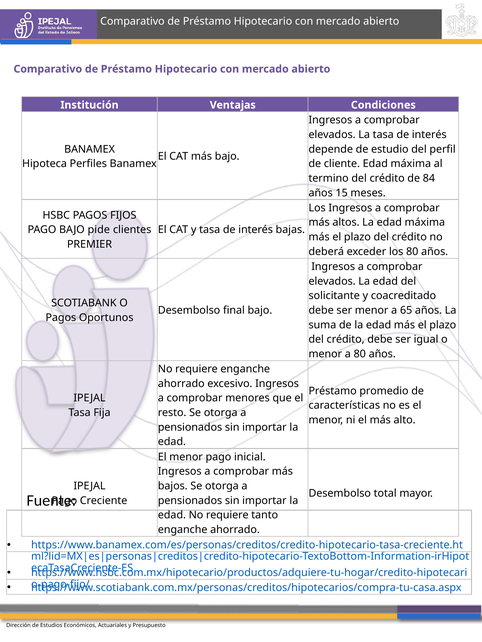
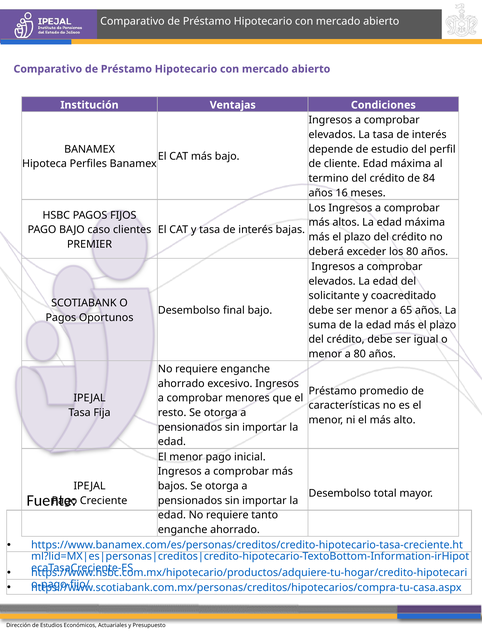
15: 15 -> 16
pide: pide -> caso
